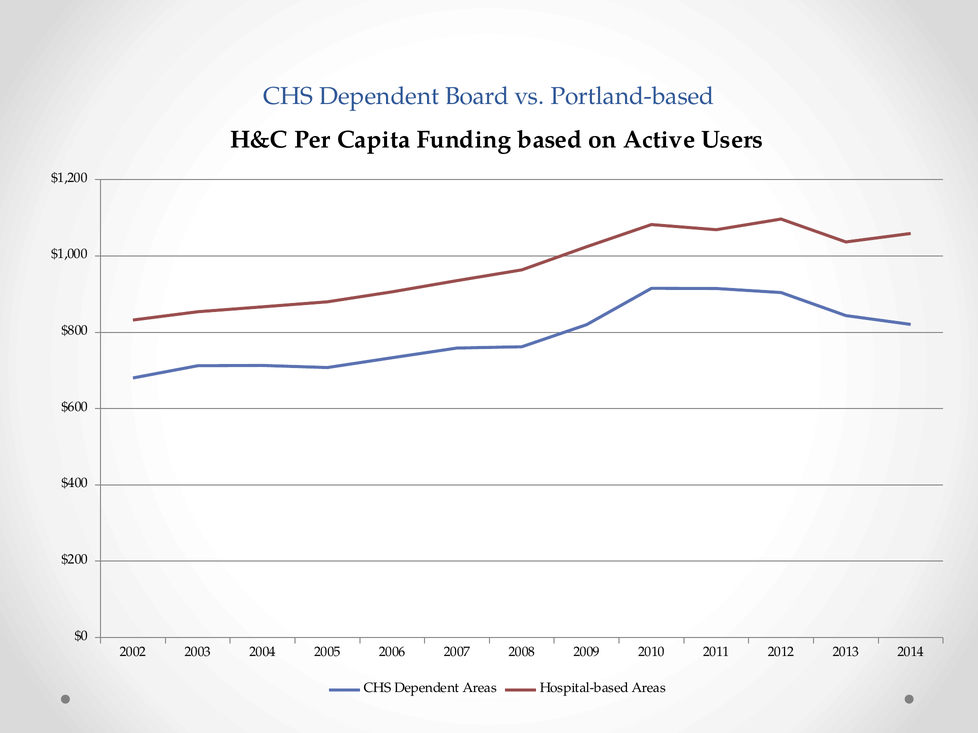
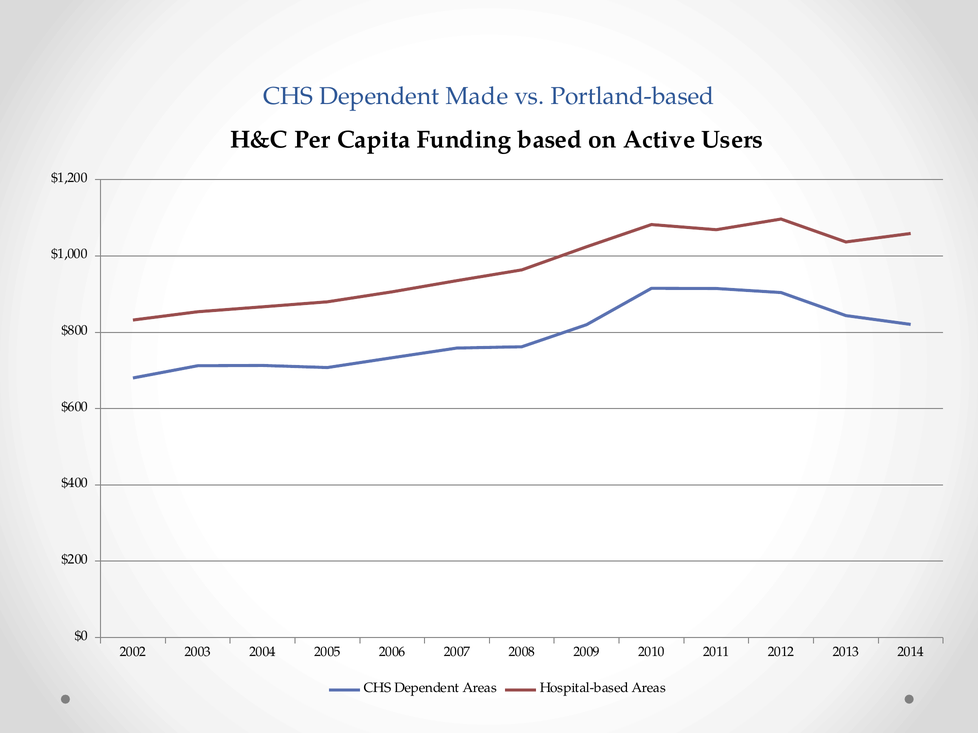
Board: Board -> Made
